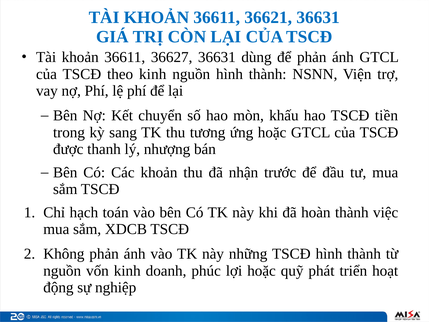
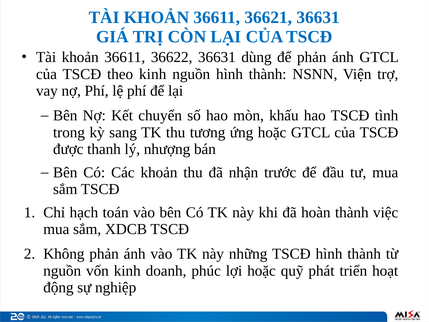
36627: 36627 -> 36622
tiền: tiền -> tình
